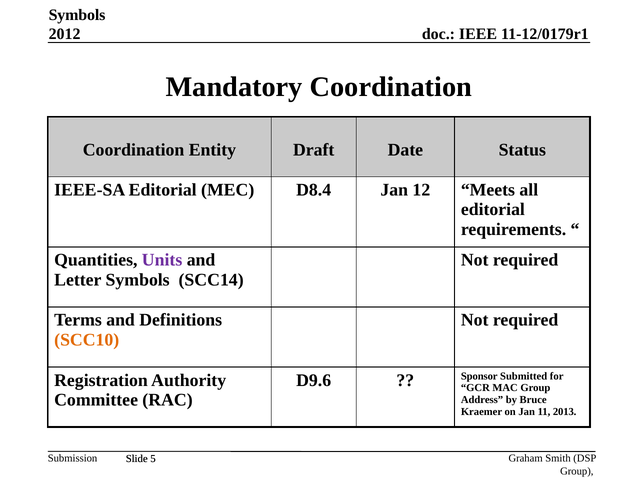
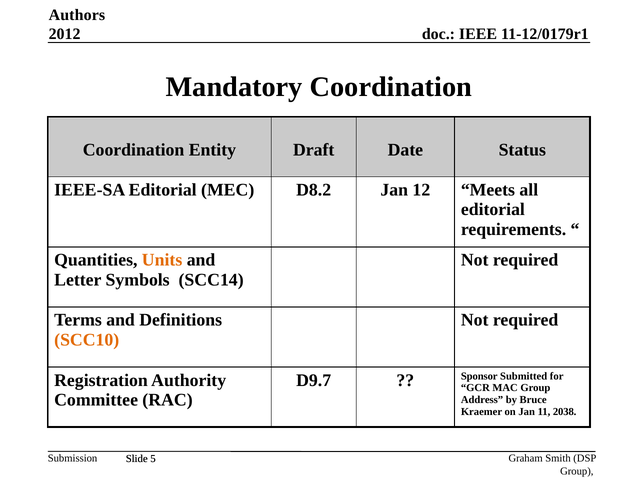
Symbols at (77, 15): Symbols -> Authors
D8.4: D8.4 -> D8.2
Units colour: purple -> orange
D9.6: D9.6 -> D9.7
2013: 2013 -> 2038
